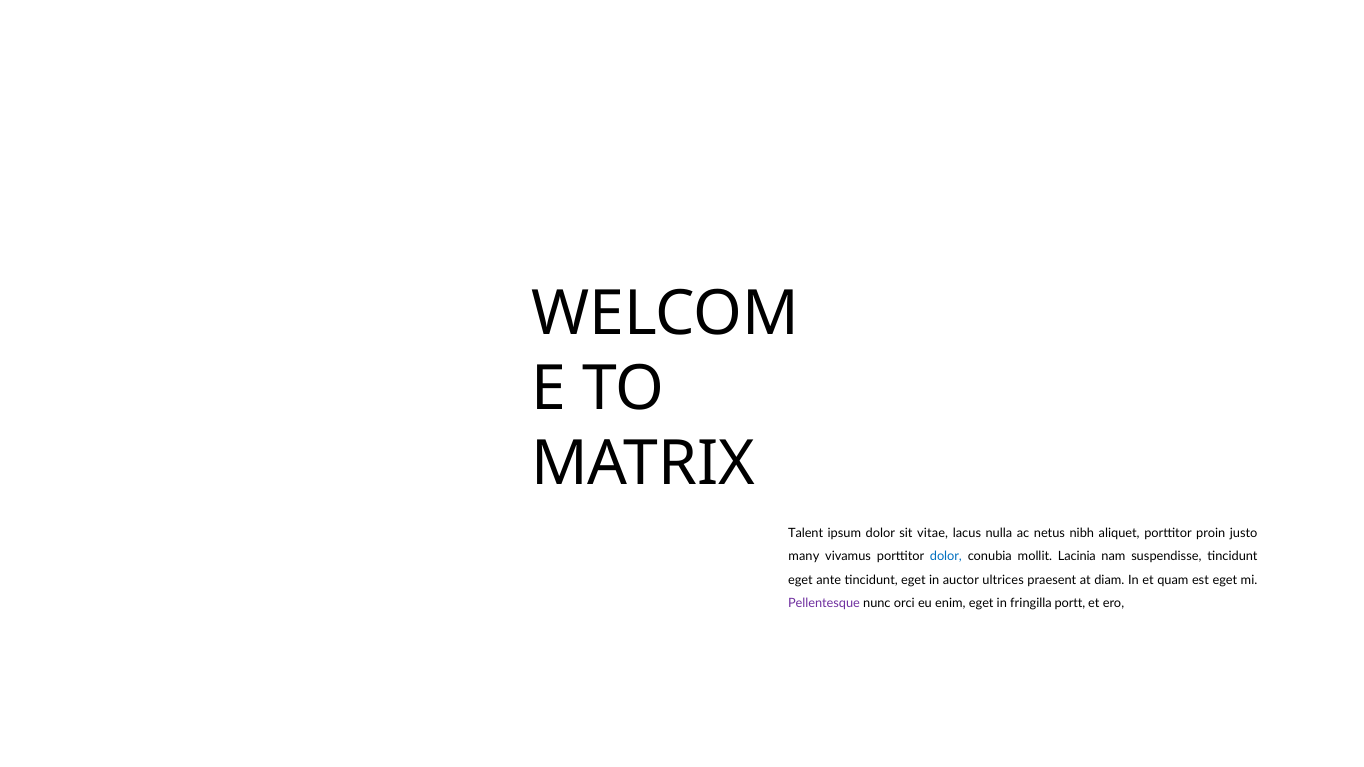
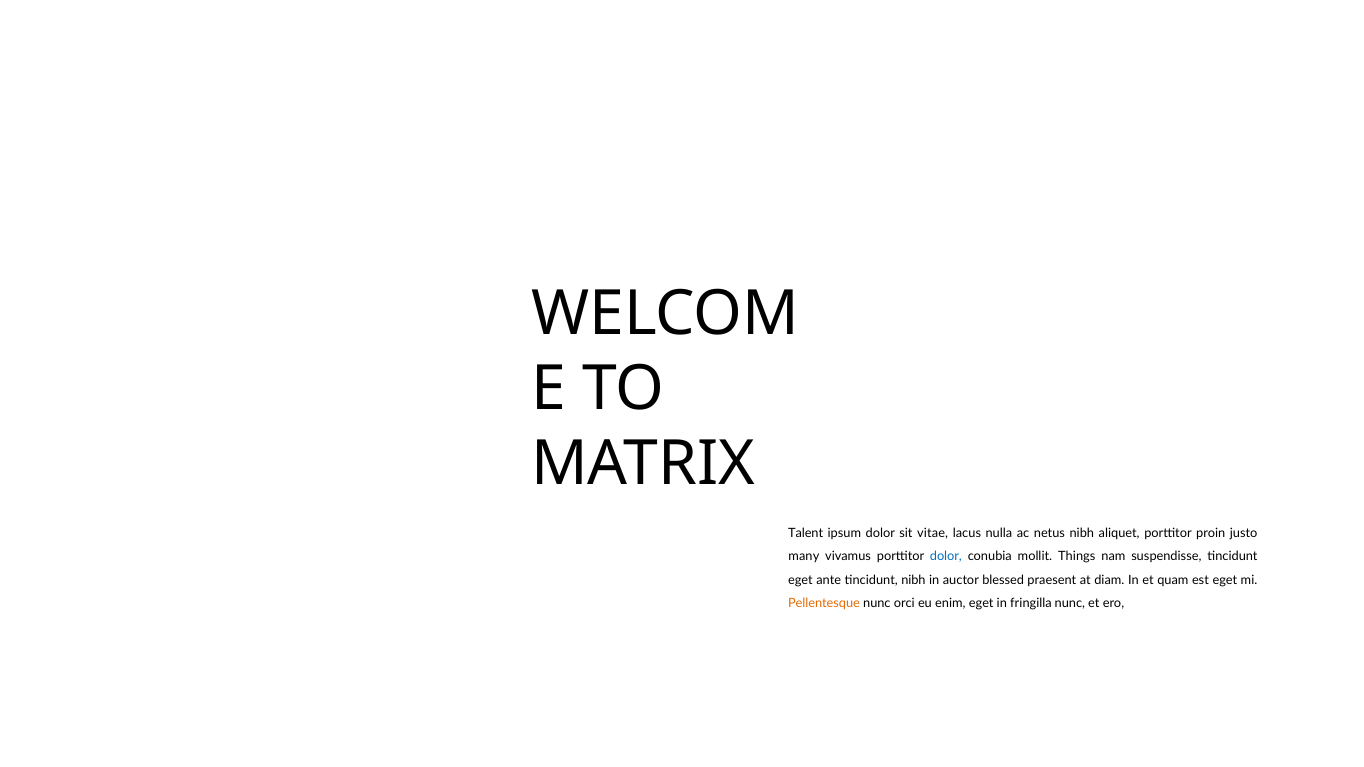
Lacinia: Lacinia -> Things
ante tincidunt eget: eget -> nibh
ultrices: ultrices -> blessed
Pellentesque colour: purple -> orange
fringilla portt: portt -> nunc
